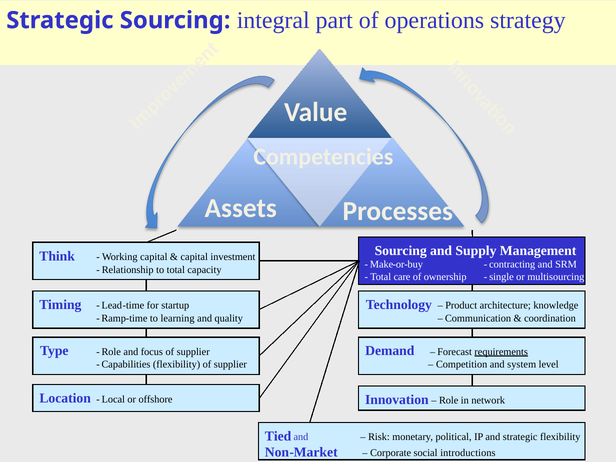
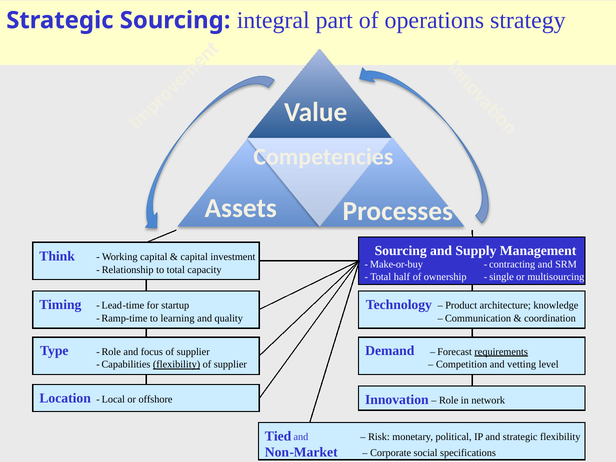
care: care -> half
system: system -> vetting
flexibility at (177, 365) underline: none -> present
introductions: introductions -> specifications
